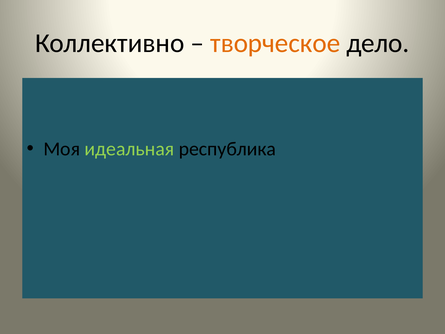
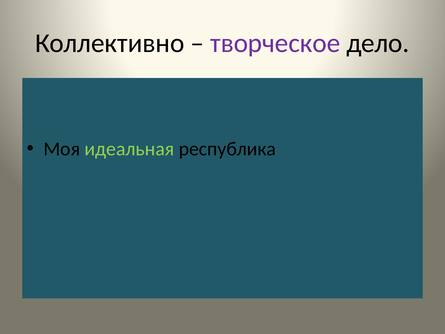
творческое colour: orange -> purple
